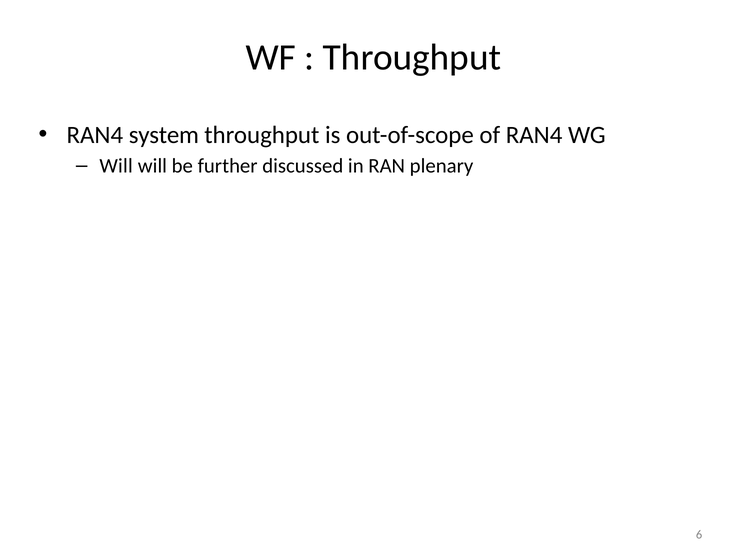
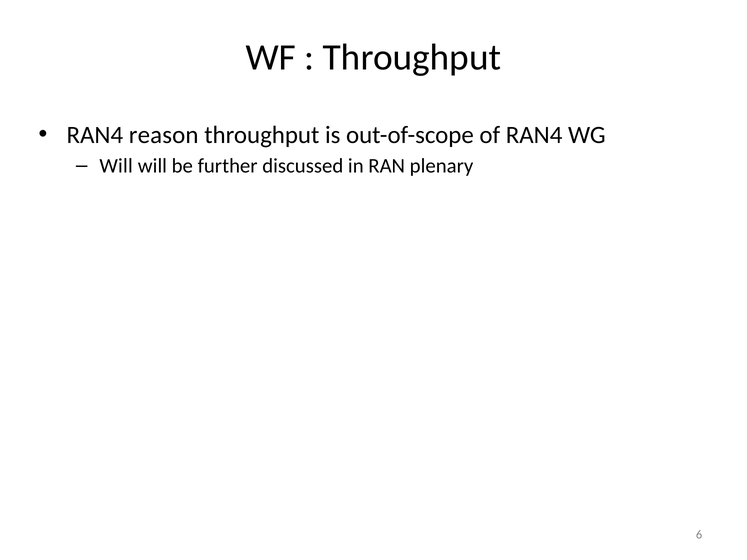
system: system -> reason
